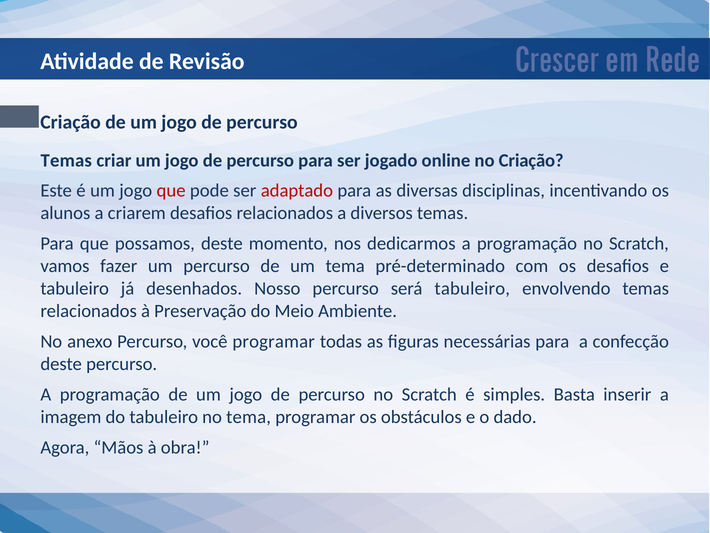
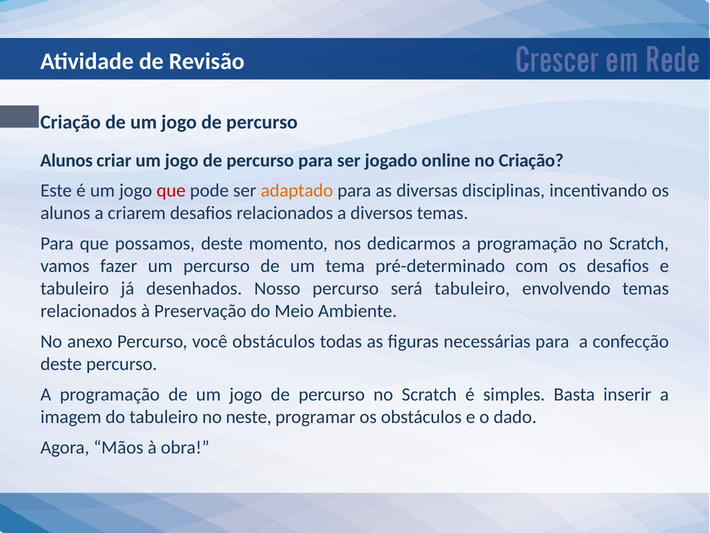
Temas at (66, 160): Temas -> Alunos
adaptado colour: red -> orange
você programar: programar -> obstáculos
no tema: tema -> neste
